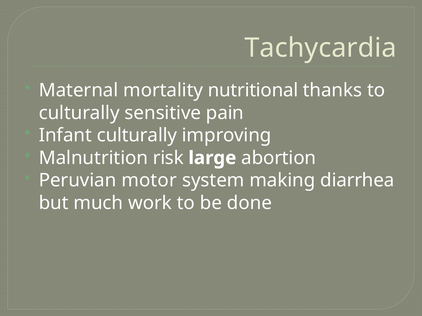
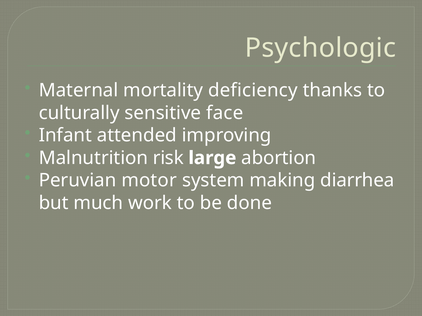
Tachycardia: Tachycardia -> Psychologic
nutritional: nutritional -> deficiency
pain: pain -> face
Infant culturally: culturally -> attended
